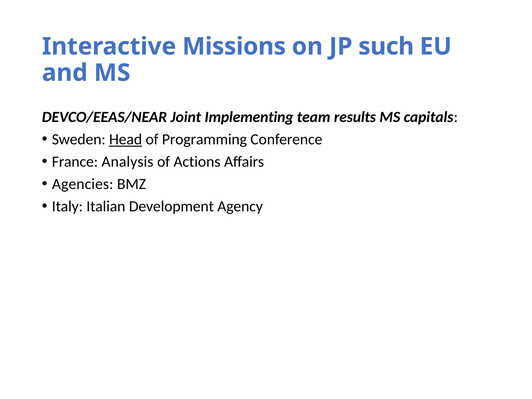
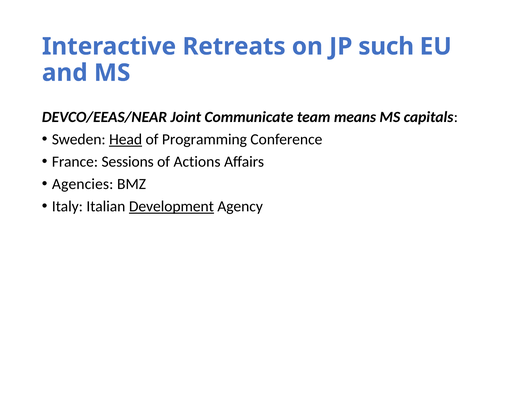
Missions: Missions -> Retreats
Implementing: Implementing -> Communicate
results: results -> means
Analysis: Analysis -> Sessions
Development underline: none -> present
